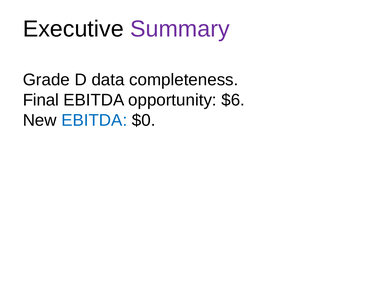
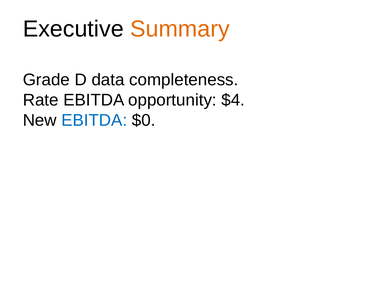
Summary colour: purple -> orange
Final: Final -> Rate
$6: $6 -> $4
